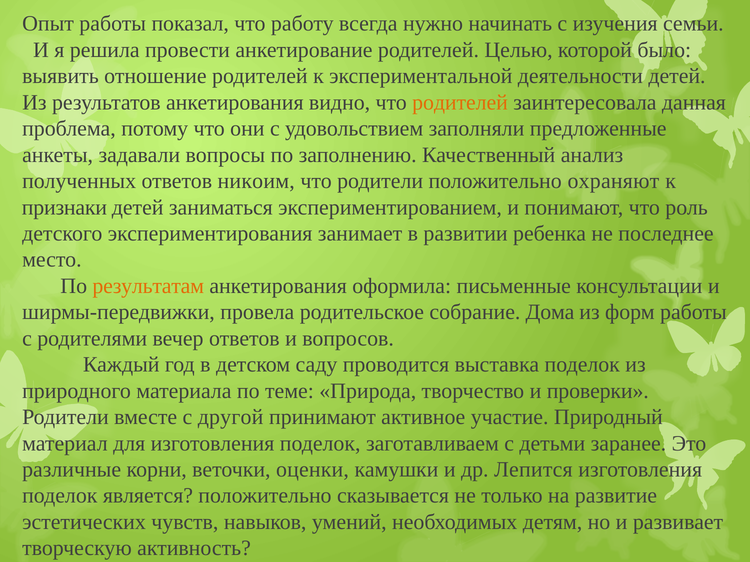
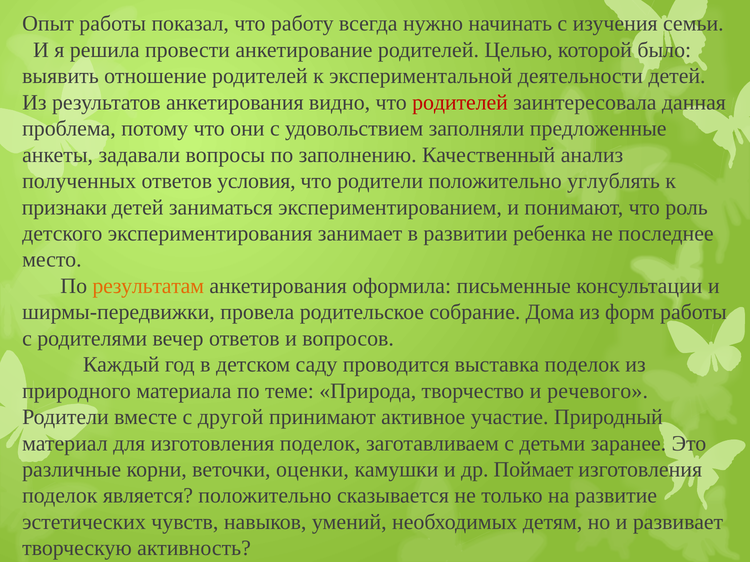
родителей at (460, 102) colour: orange -> red
никоим: никоим -> условия
охраняют: охраняют -> углублять
проверки: проверки -> речевого
Лепится: Лепится -> Поймает
